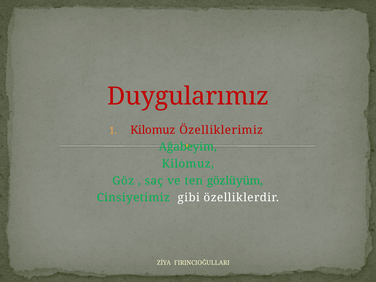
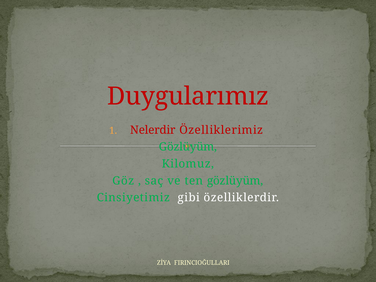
Kilomuz at (153, 130): Kilomuz -> Nelerdir
Ağabeyim at (188, 147): Ağabeyim -> Gözlüyüm
